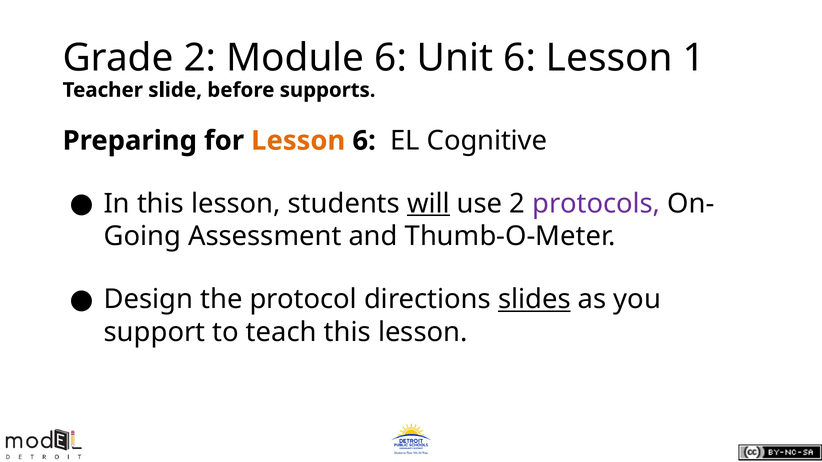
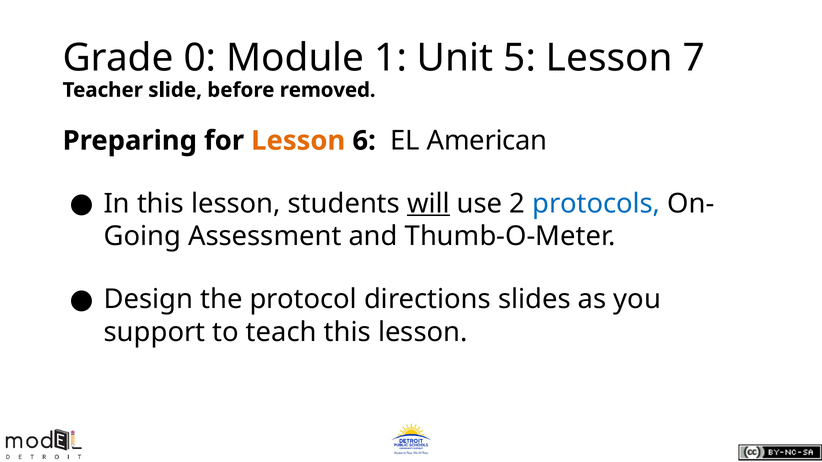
Grade 2: 2 -> 0
Module 6: 6 -> 1
Unit 6: 6 -> 5
1: 1 -> 7
supports: supports -> removed
Cognitive: Cognitive -> American
protocols colour: purple -> blue
slides underline: present -> none
